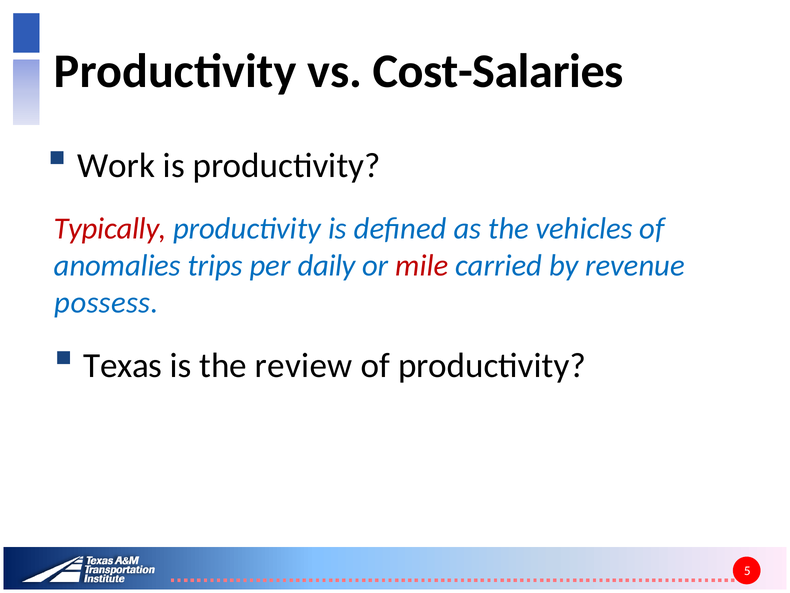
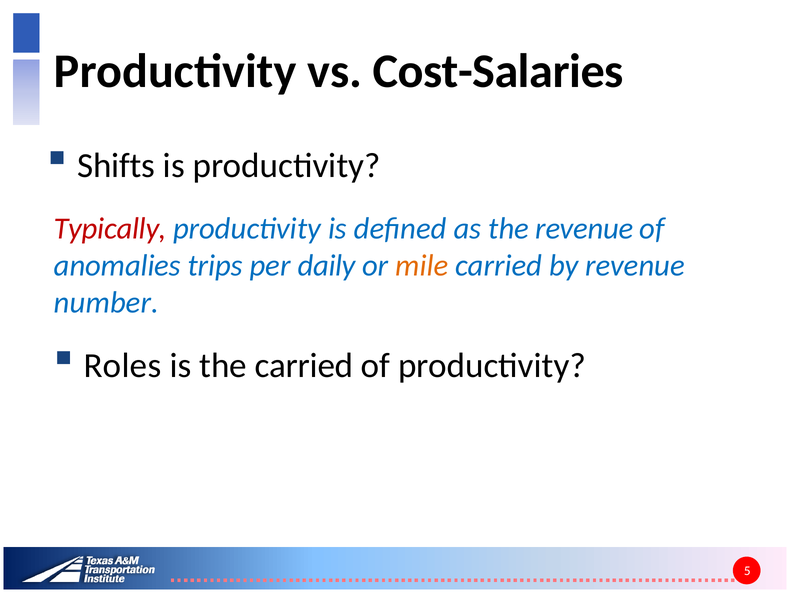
Work: Work -> Shifts
the vehicles: vehicles -> revenue
mile colour: red -> orange
possess: possess -> number
Texas: Texas -> Roles
the review: review -> carried
